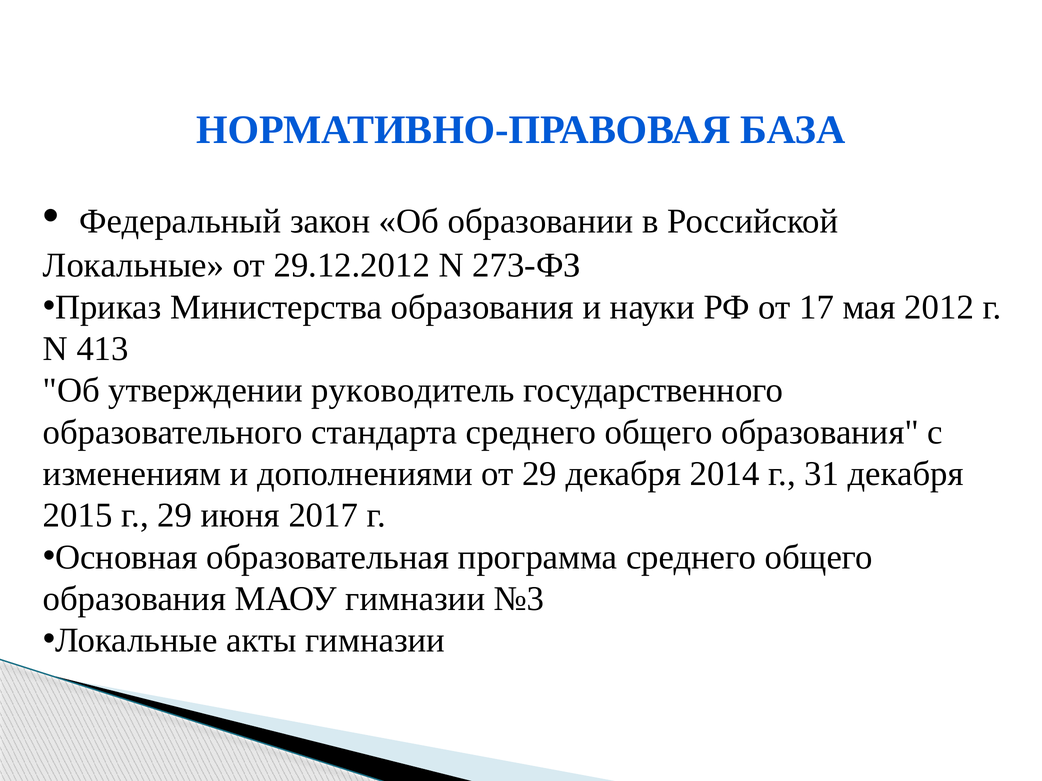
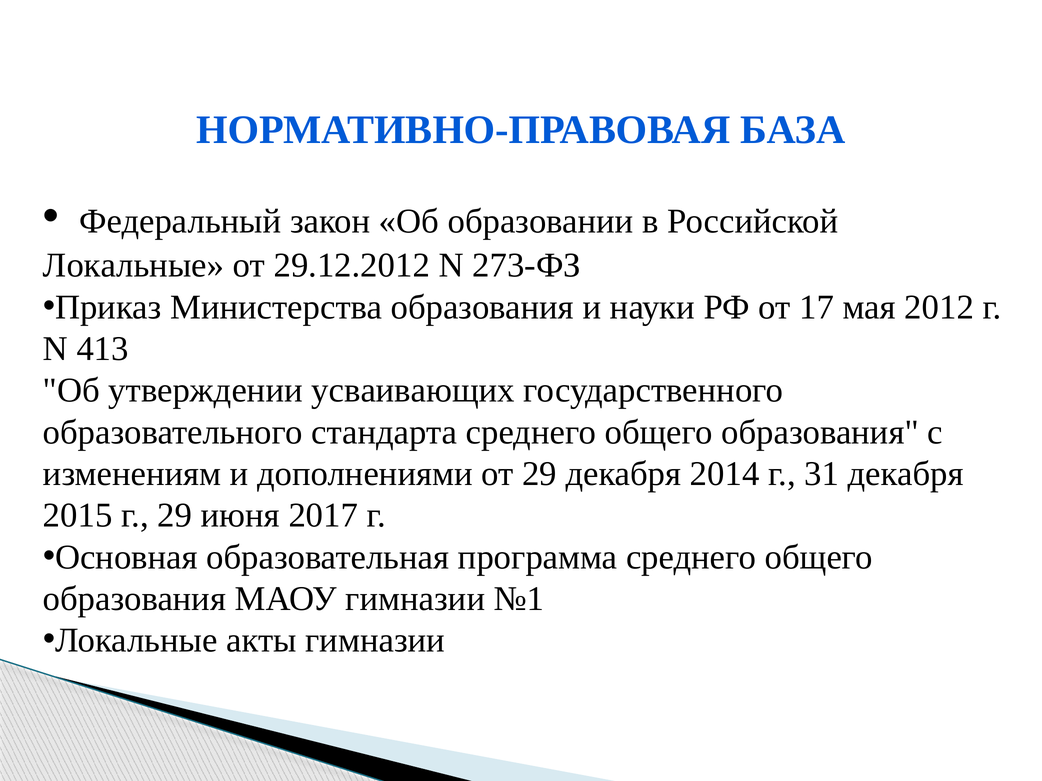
руководитель: руководитель -> усваивающих
№3: №3 -> №1
